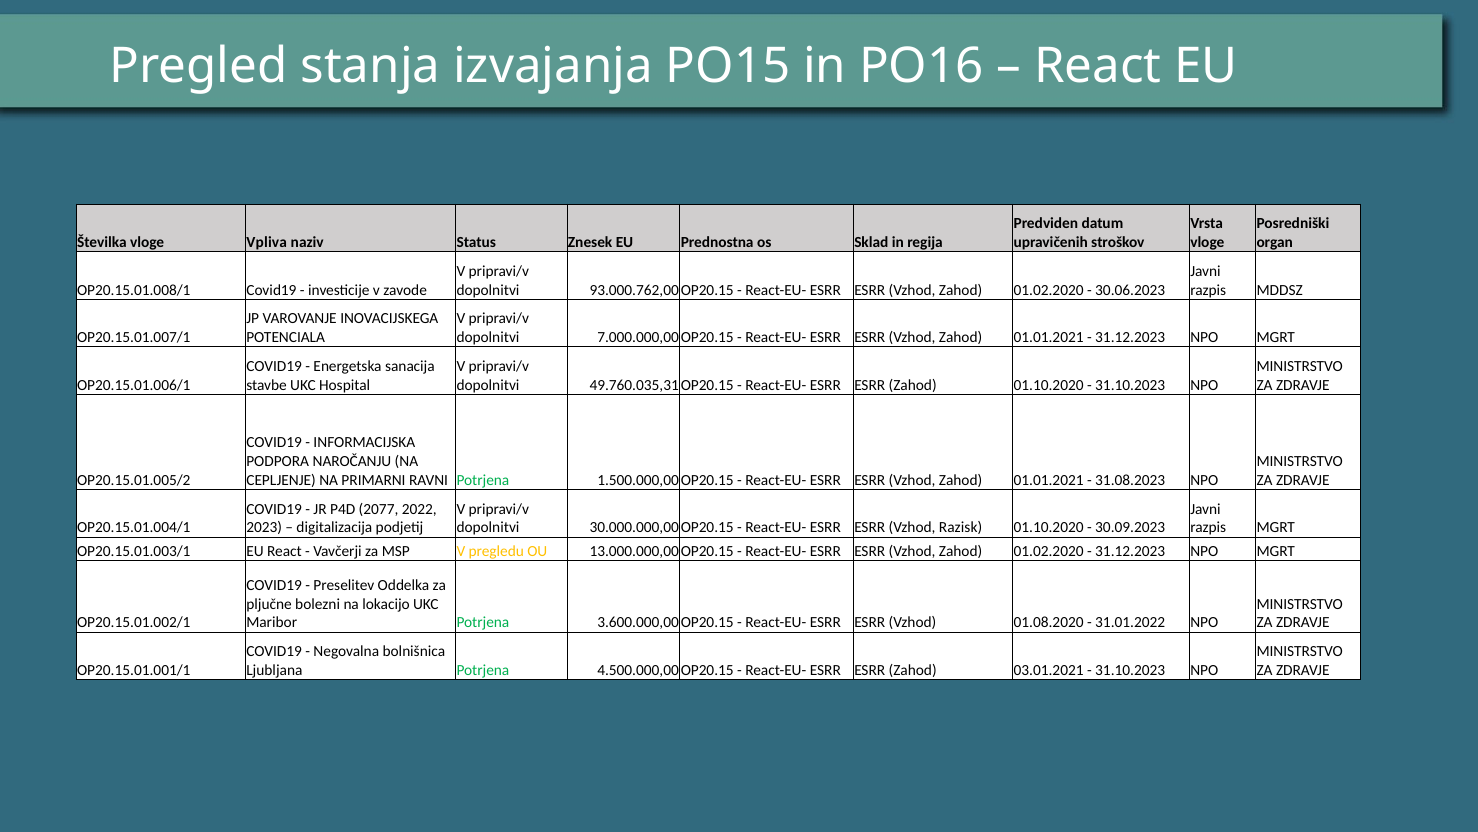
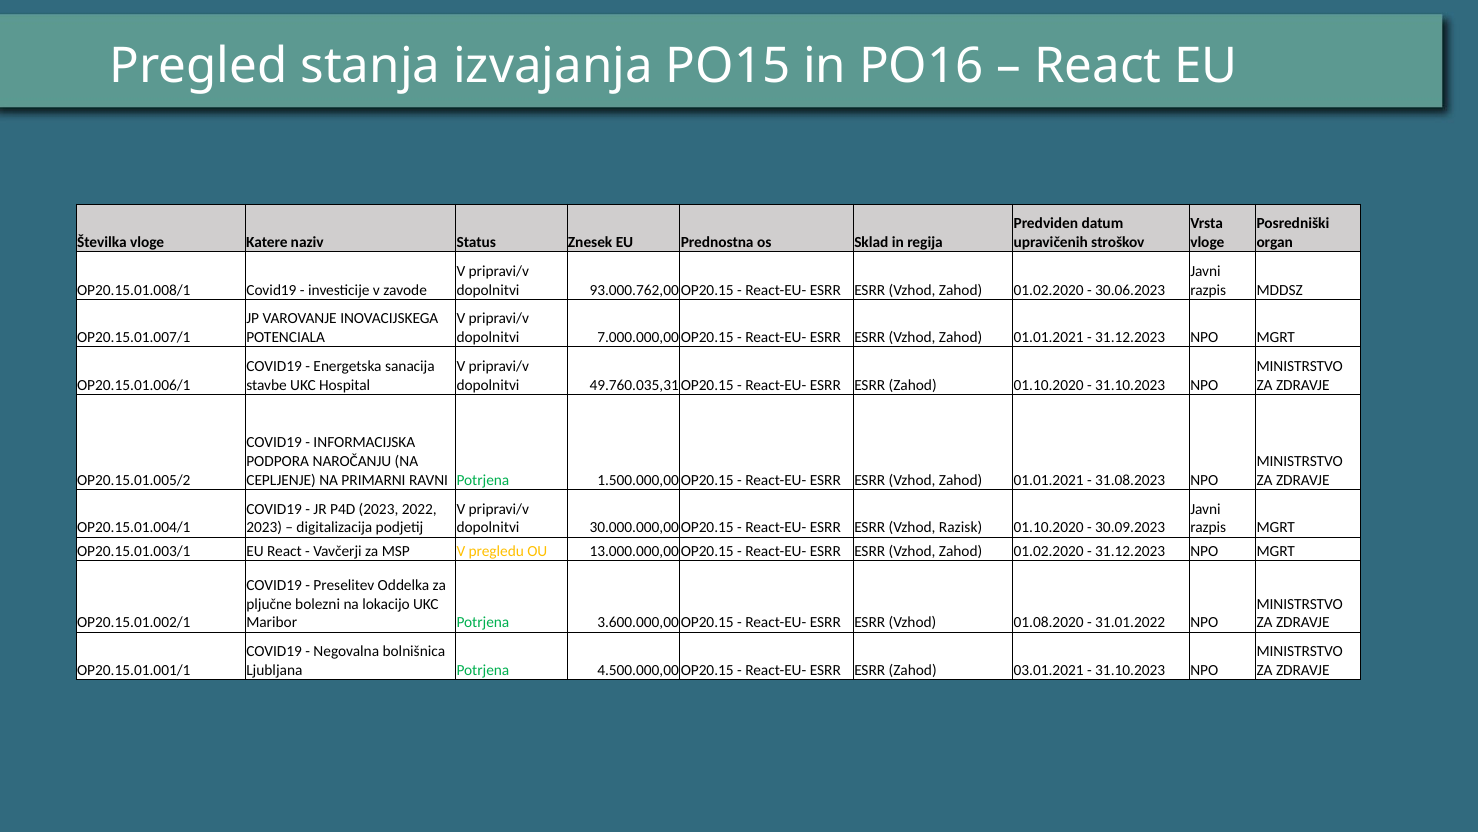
Vpliva: Vpliva -> Katere
P4D 2077: 2077 -> 2023
